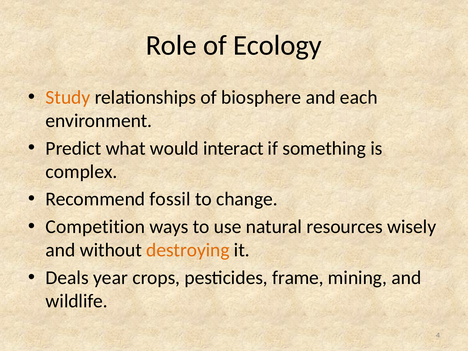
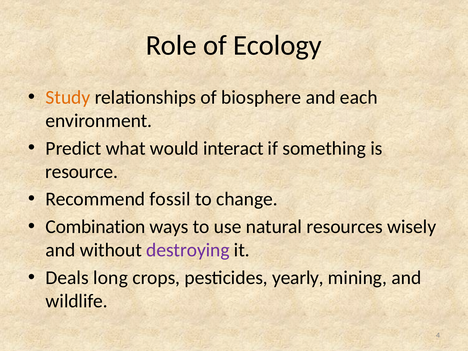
complex: complex -> resource
Competition: Competition -> Combination
destroying colour: orange -> purple
year: year -> long
frame: frame -> yearly
